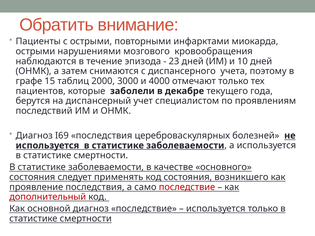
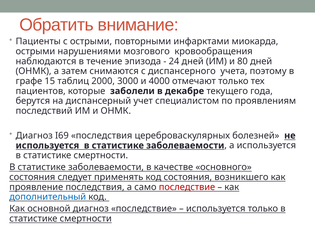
23: 23 -> 24
10: 10 -> 80
дополнительный colour: red -> blue
